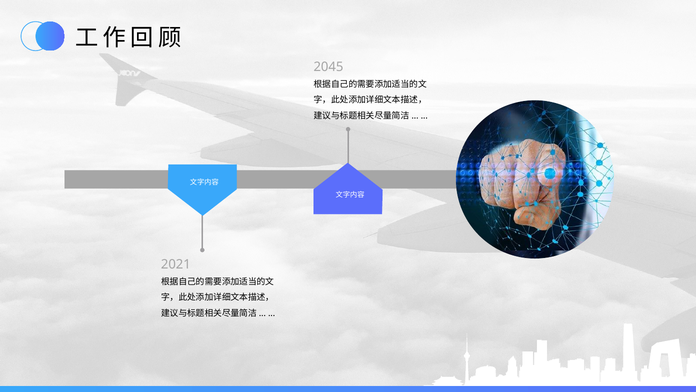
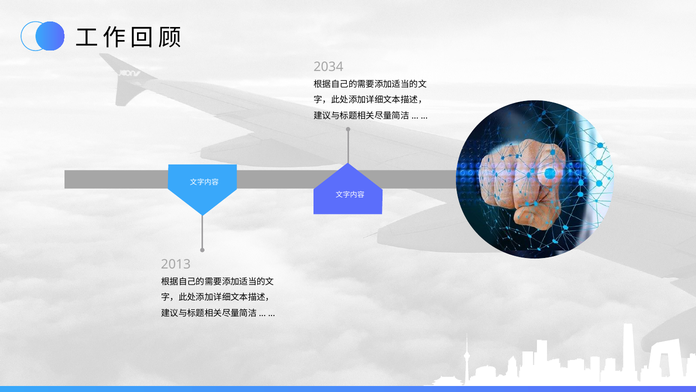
2045: 2045 -> 2034
2021: 2021 -> 2013
